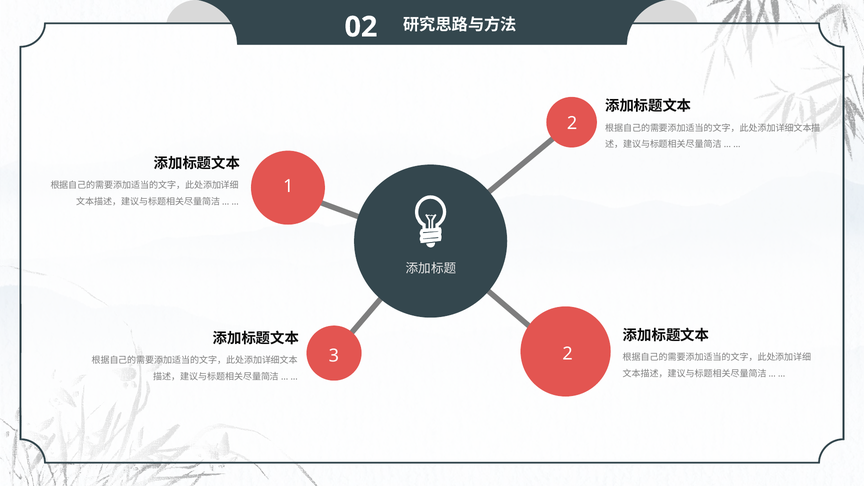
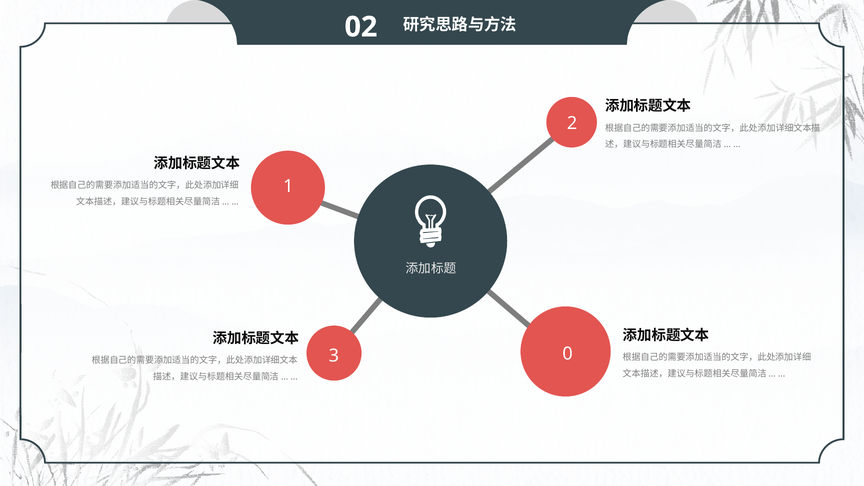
3 2: 2 -> 0
